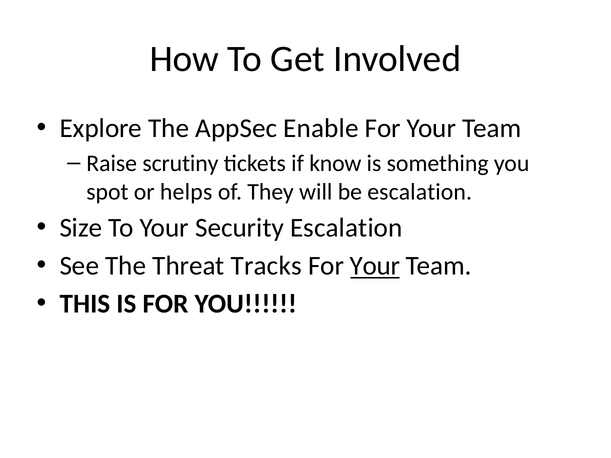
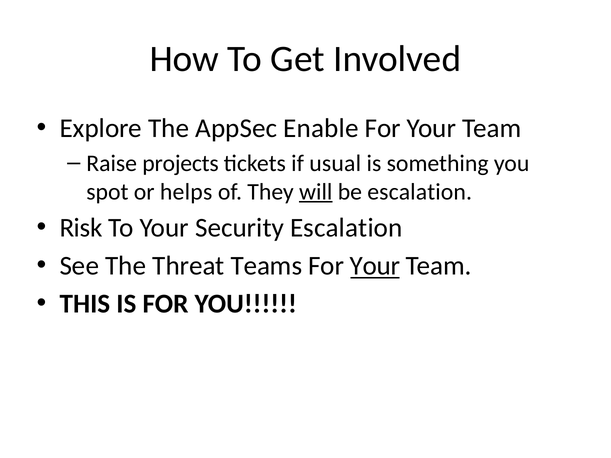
scrutiny: scrutiny -> projects
know: know -> usual
will underline: none -> present
Size: Size -> Risk
Tracks: Tracks -> Teams
